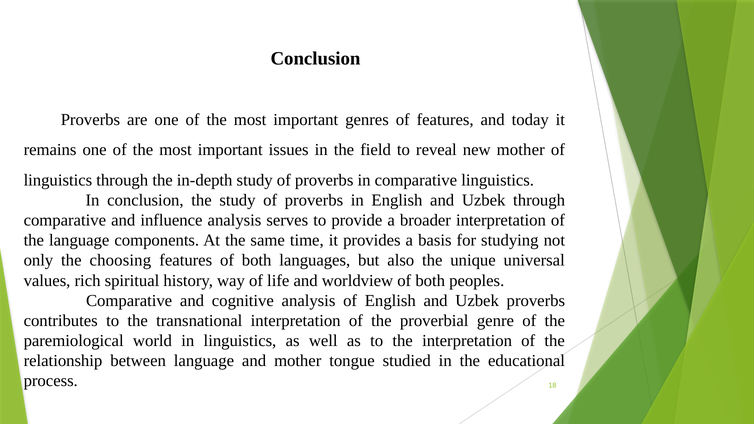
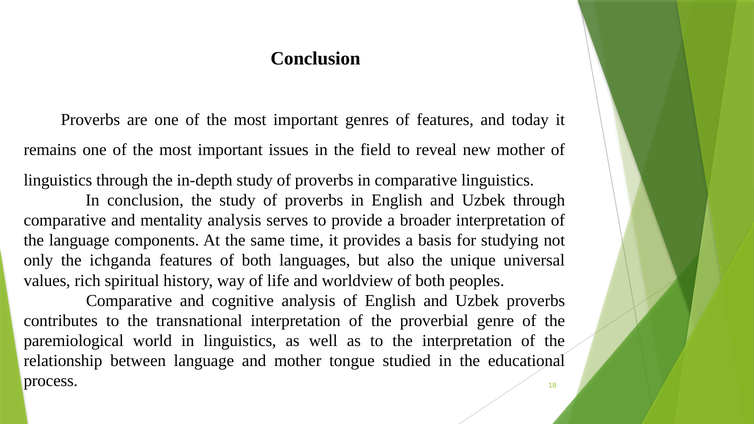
influence: influence -> mentality
choosing: choosing -> ichganda
